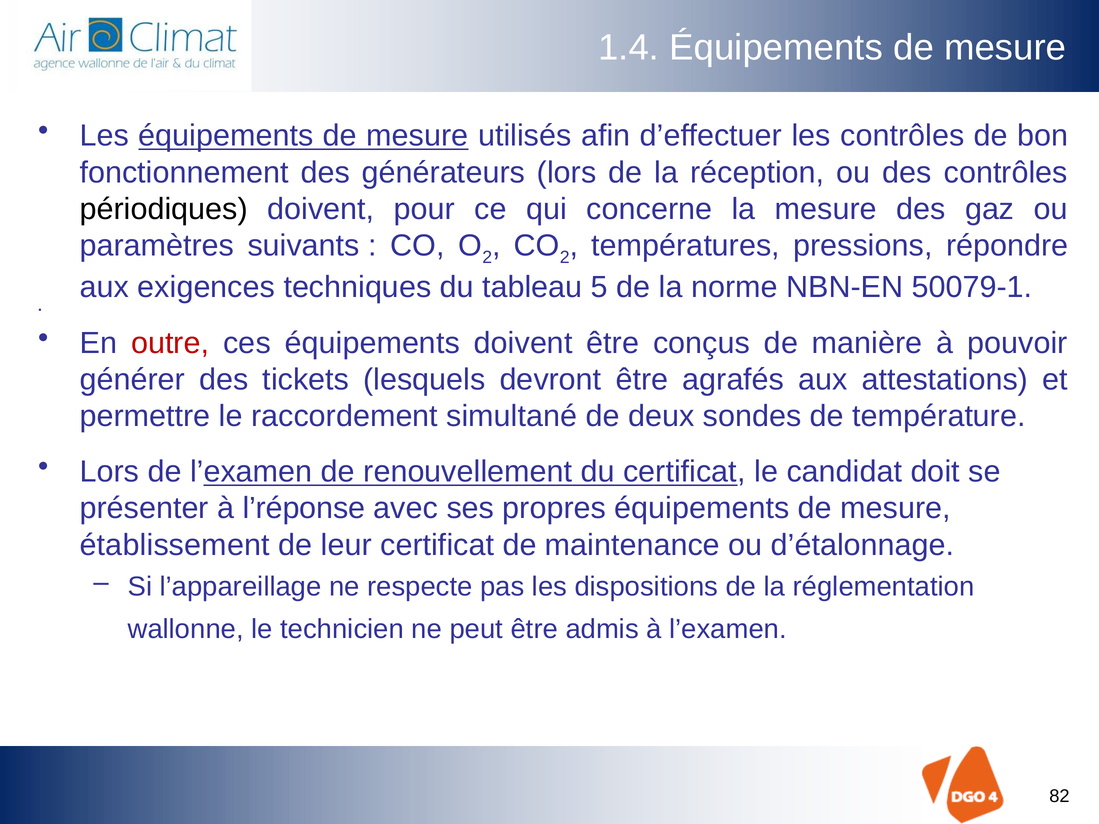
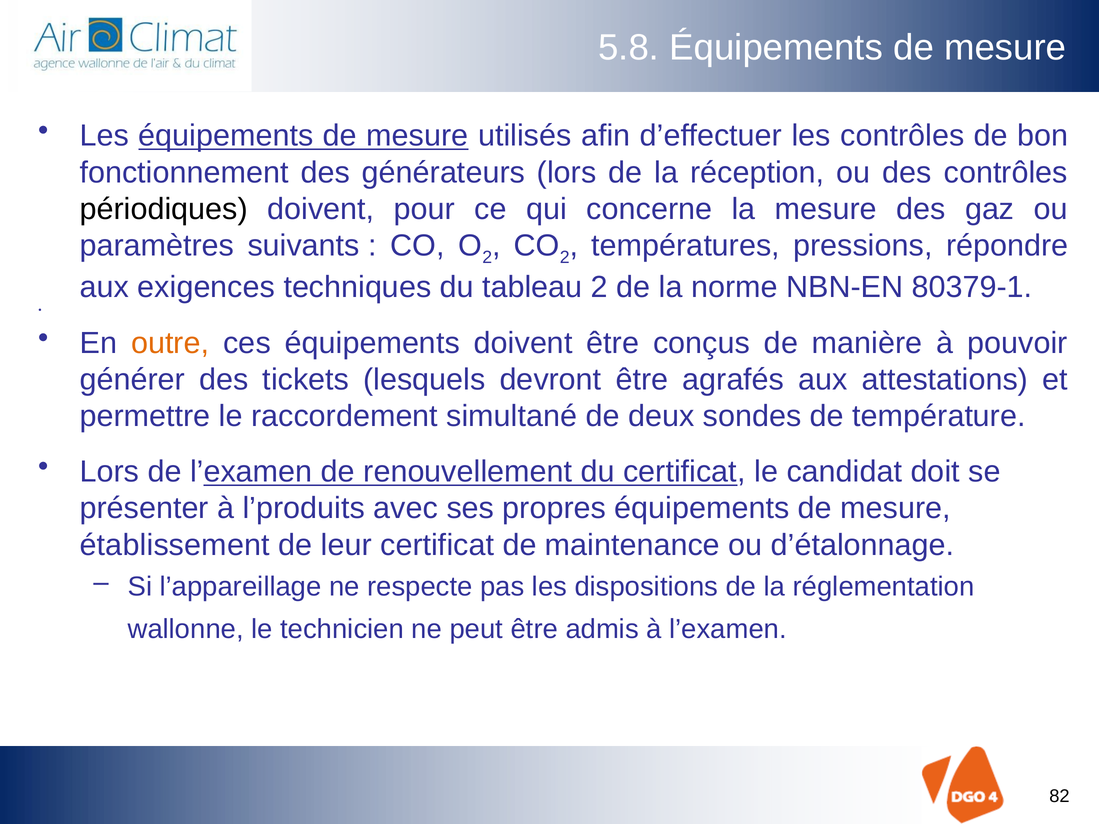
1.4: 1.4 -> 5.8
tableau 5: 5 -> 2
50079-1: 50079-1 -> 80379-1
outre colour: red -> orange
l’réponse: l’réponse -> l’produits
